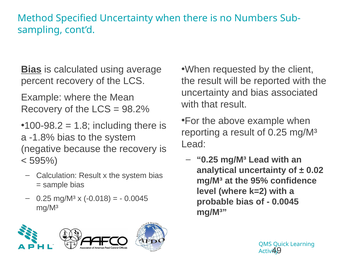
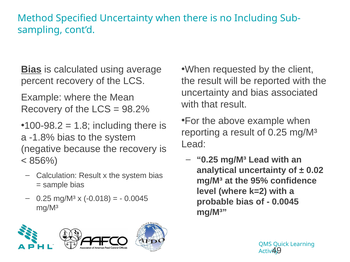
no Numbers: Numbers -> Including
595%: 595% -> 856%
